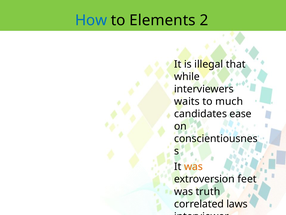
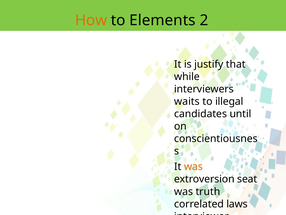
How colour: blue -> orange
illegal: illegal -> justify
much: much -> illegal
ease: ease -> until
feet: feet -> seat
